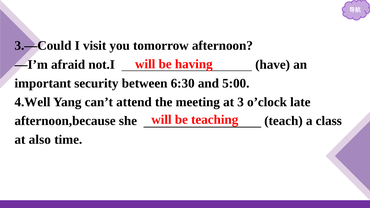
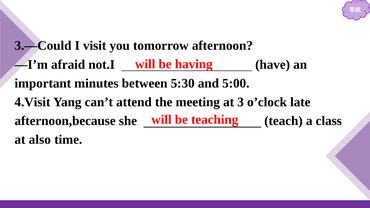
security: security -> minutes
6:30: 6:30 -> 5:30
4.Well: 4.Well -> 4.Visit
